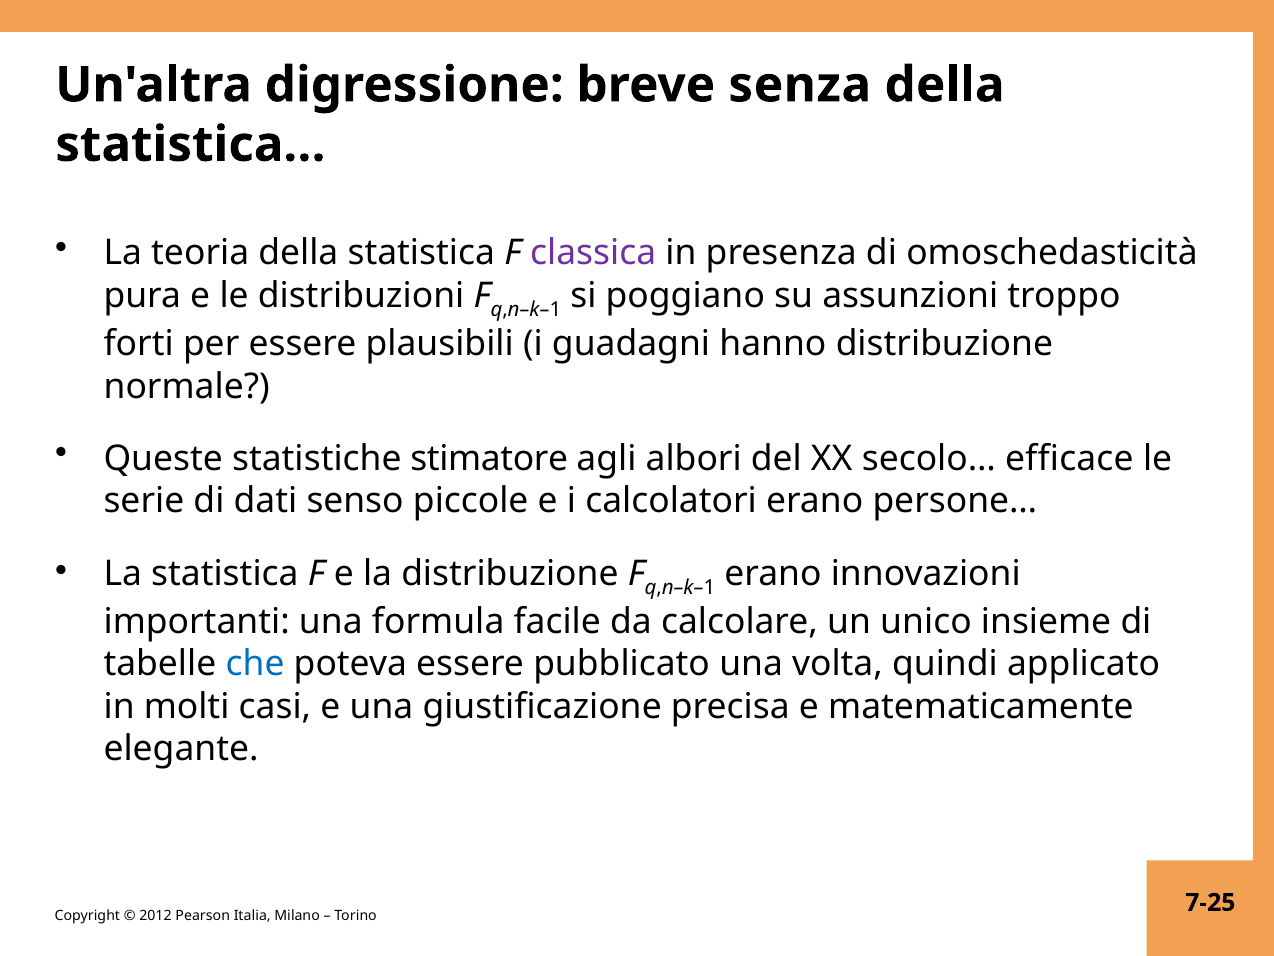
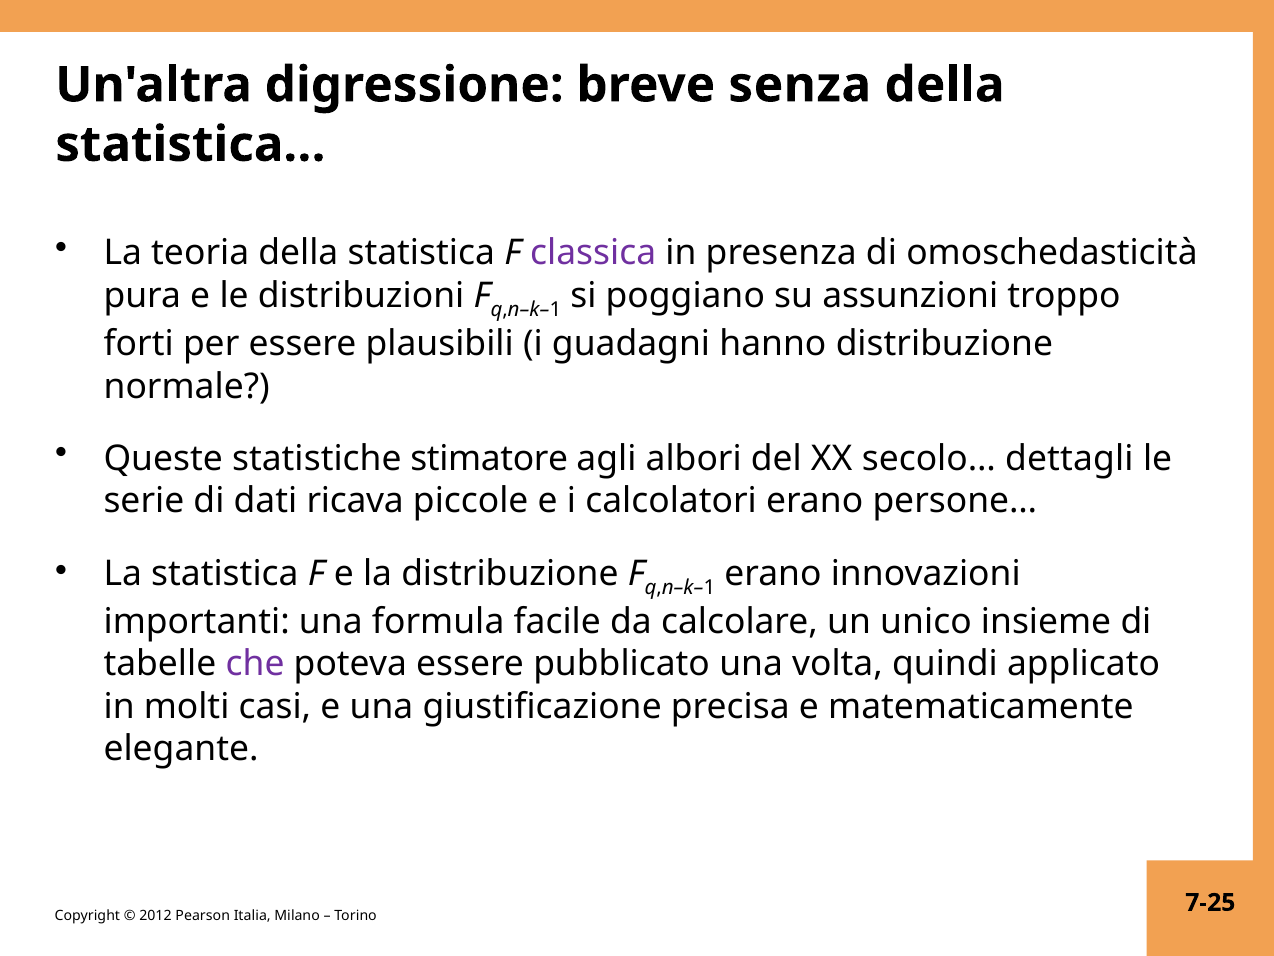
efficace: efficace -> dettagli
senso: senso -> ricava
che colour: blue -> purple
